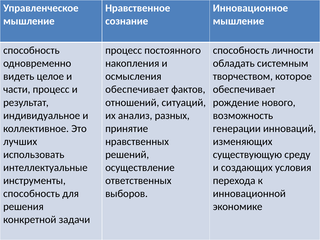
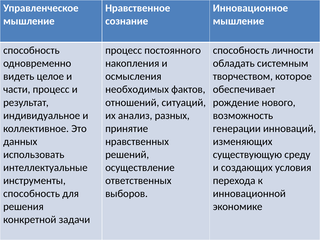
обеспечивает at (137, 89): обеспечивает -> необходимых
лучших: лучших -> данных
